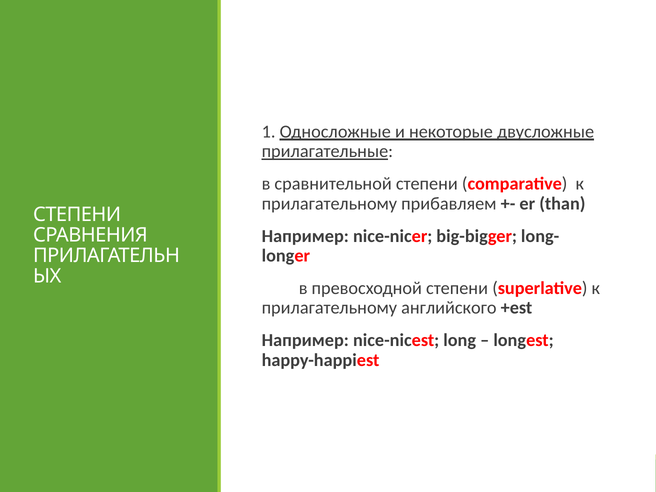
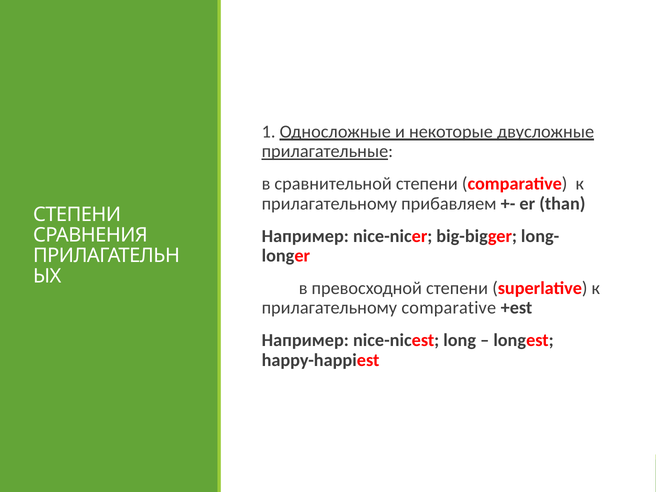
прилагательному английского: английского -> comparative
